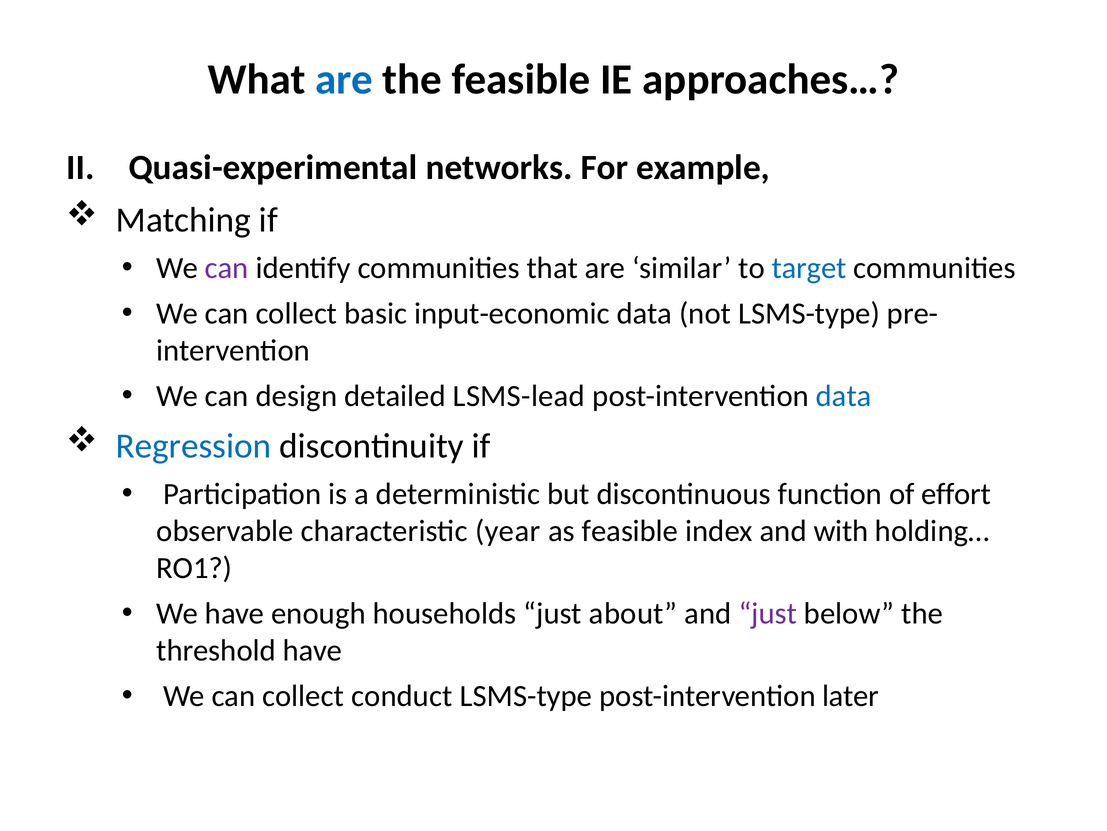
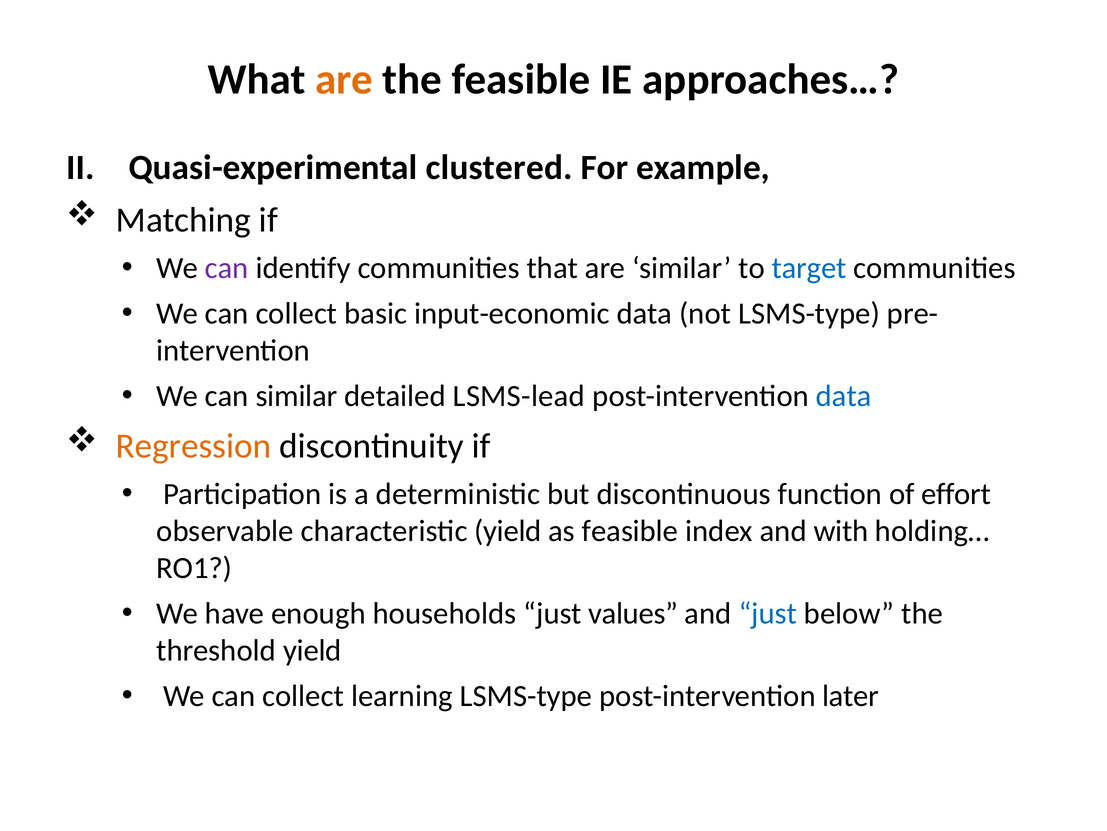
are at (344, 80) colour: blue -> orange
networks: networks -> clustered
can design: design -> similar
Regression colour: blue -> orange
characteristic year: year -> yield
about: about -> values
just at (768, 613) colour: purple -> blue
threshold have: have -> yield
conduct: conduct -> learning
